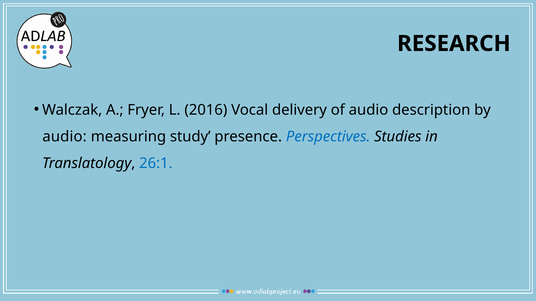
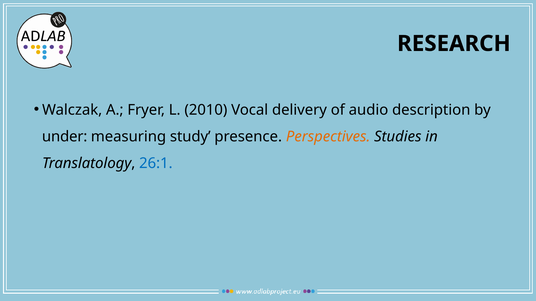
2016: 2016 -> 2010
audio at (65, 137): audio -> under
Perspectives colour: blue -> orange
